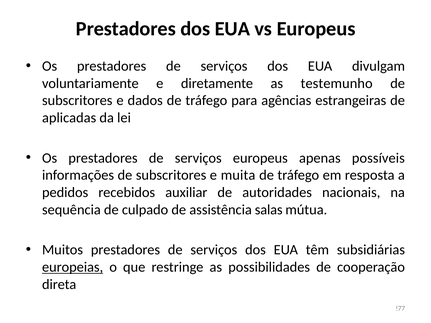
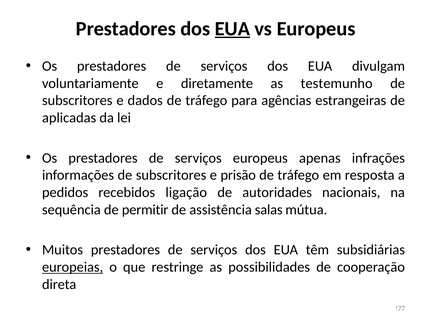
EUA at (232, 29) underline: none -> present
possíveis: possíveis -> infrações
muita: muita -> prisão
auxiliar: auxiliar -> ligação
culpado: culpado -> permitir
